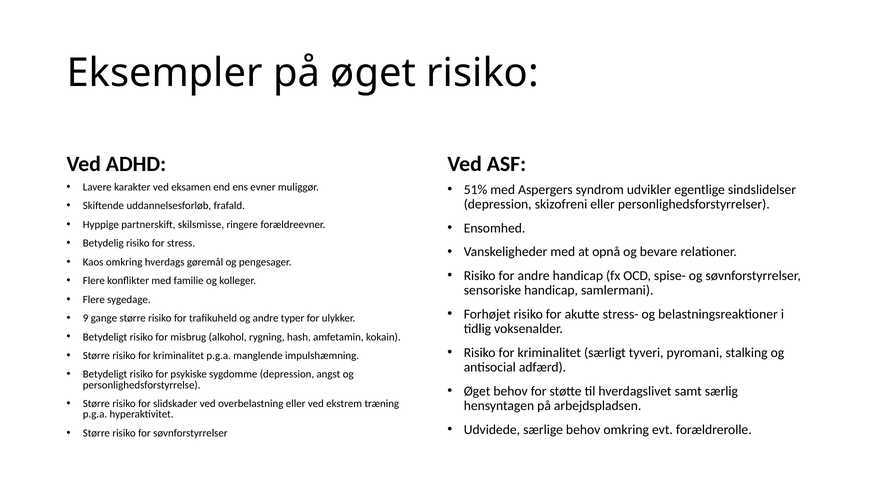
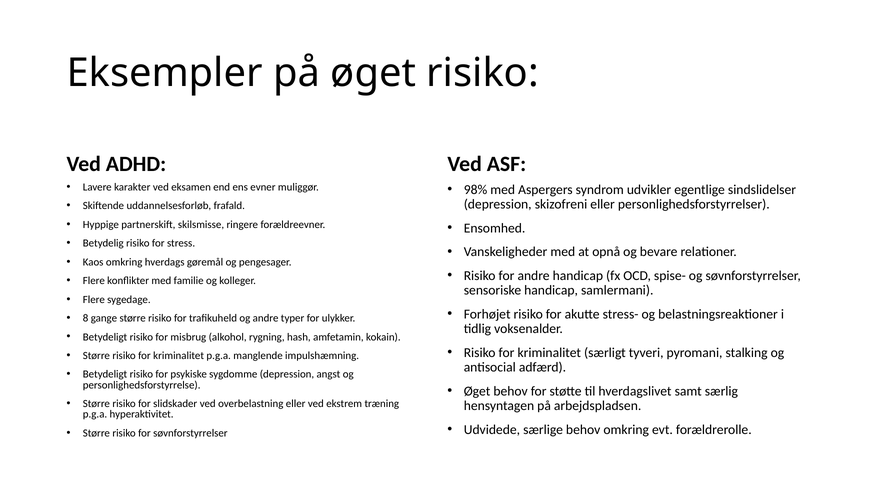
51%: 51% -> 98%
9: 9 -> 8
